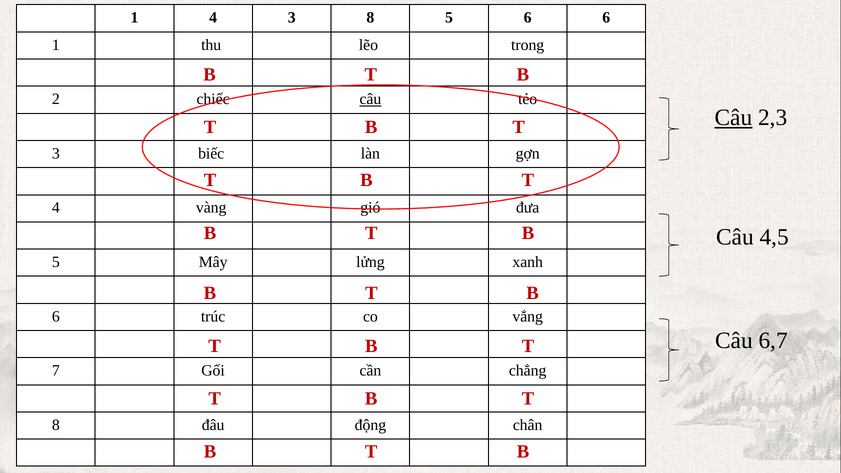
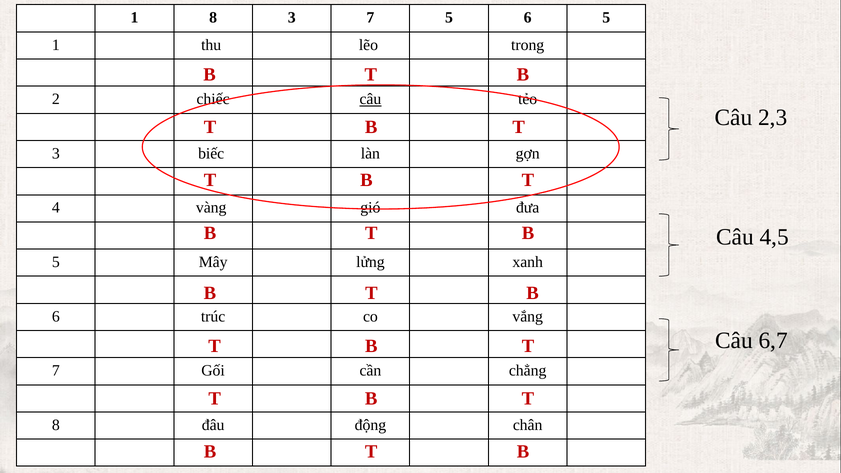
1 4: 4 -> 8
3 8: 8 -> 7
6 6: 6 -> 5
Câu at (734, 118) underline: present -> none
